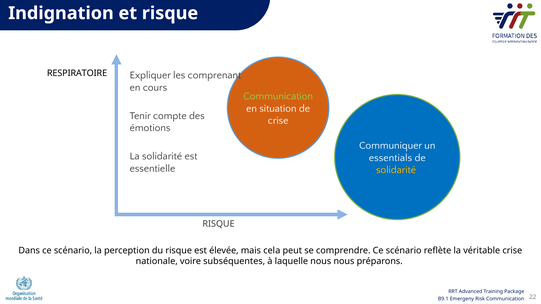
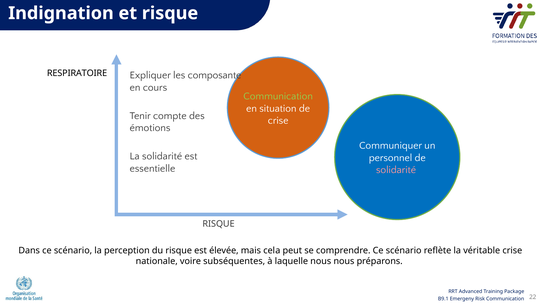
comprenant: comprenant -> composante
essentials: essentials -> personnel
solidarité at (396, 170) colour: yellow -> pink
